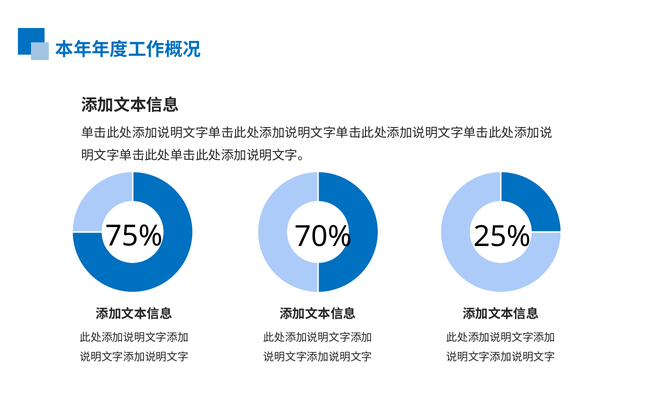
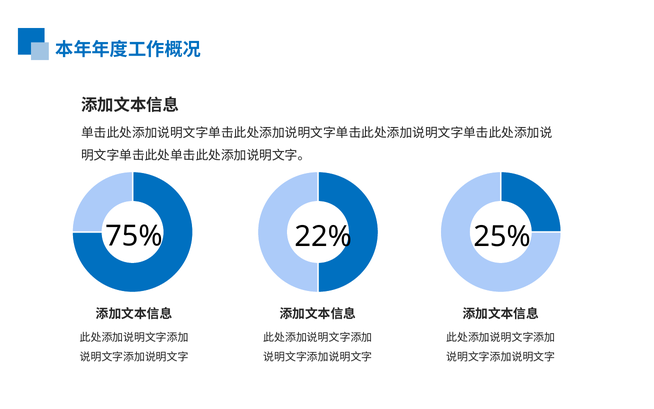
70%: 70% -> 22%
